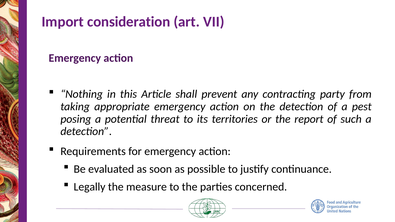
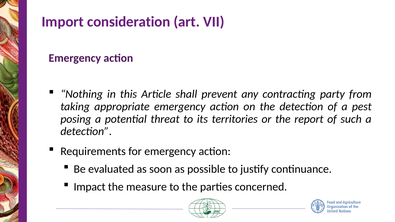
Legally: Legally -> Impact
